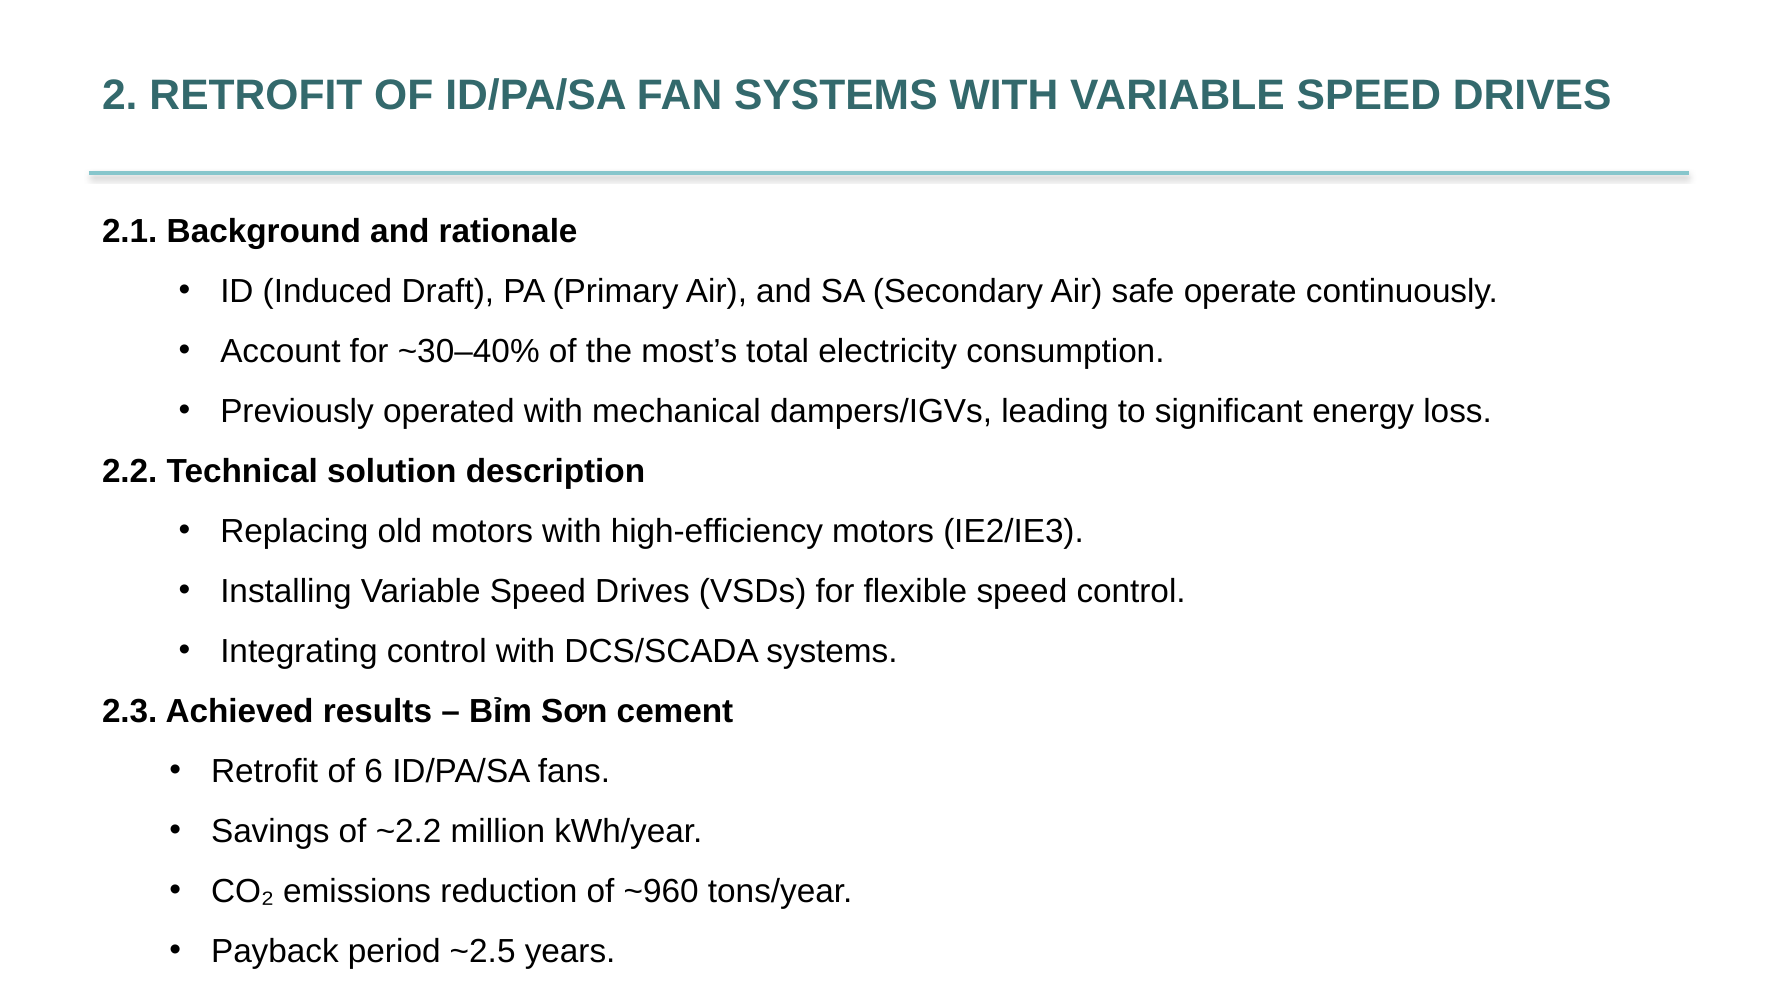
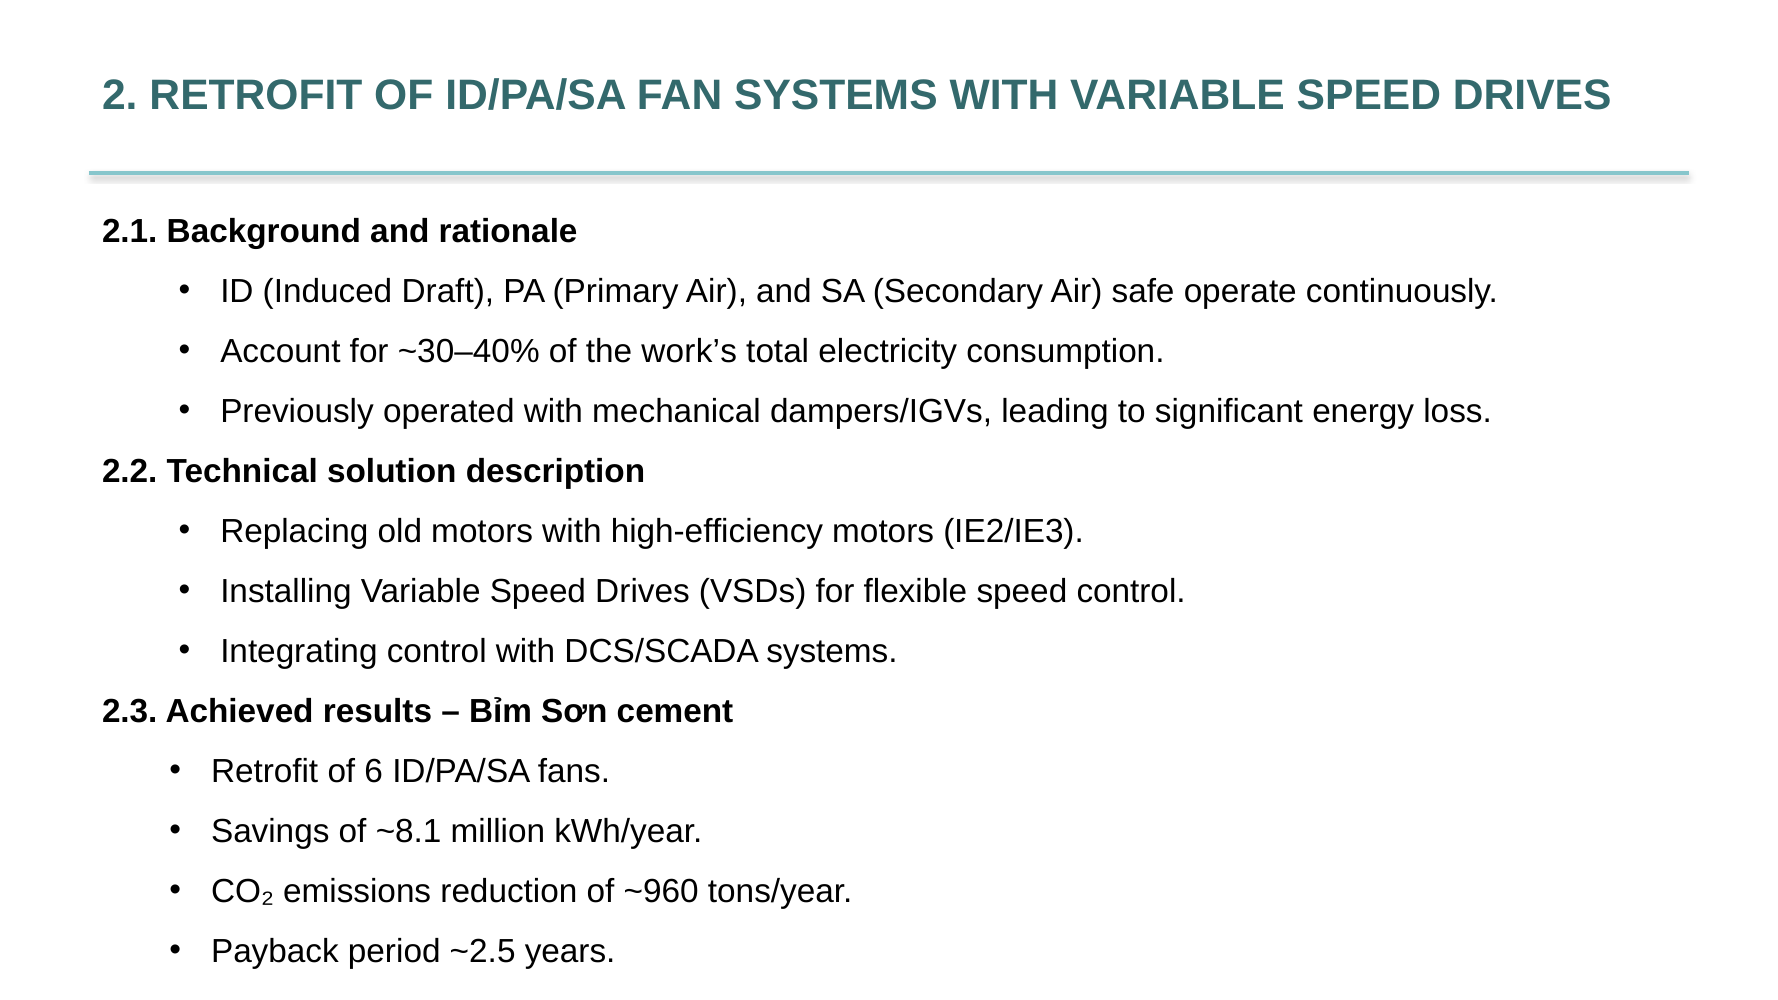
most’s: most’s -> work’s
~2.2: ~2.2 -> ~8.1
